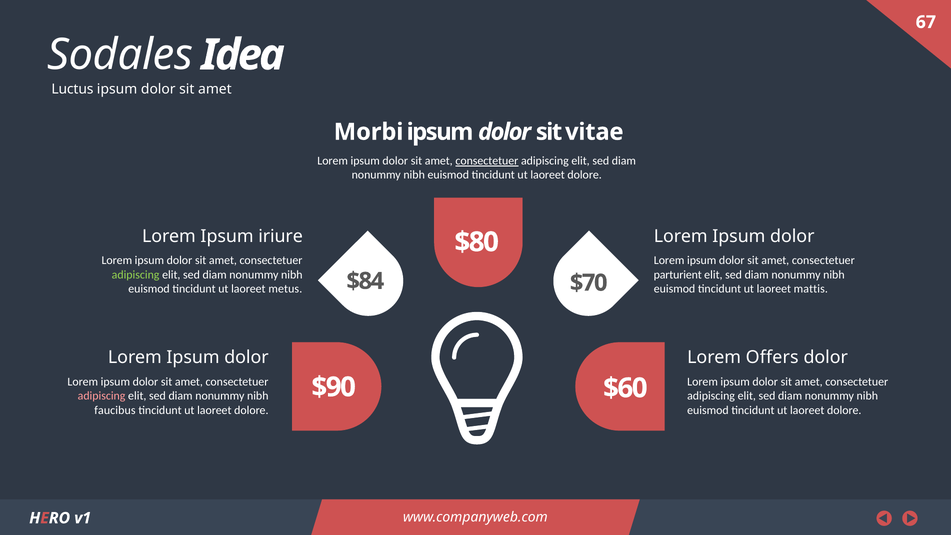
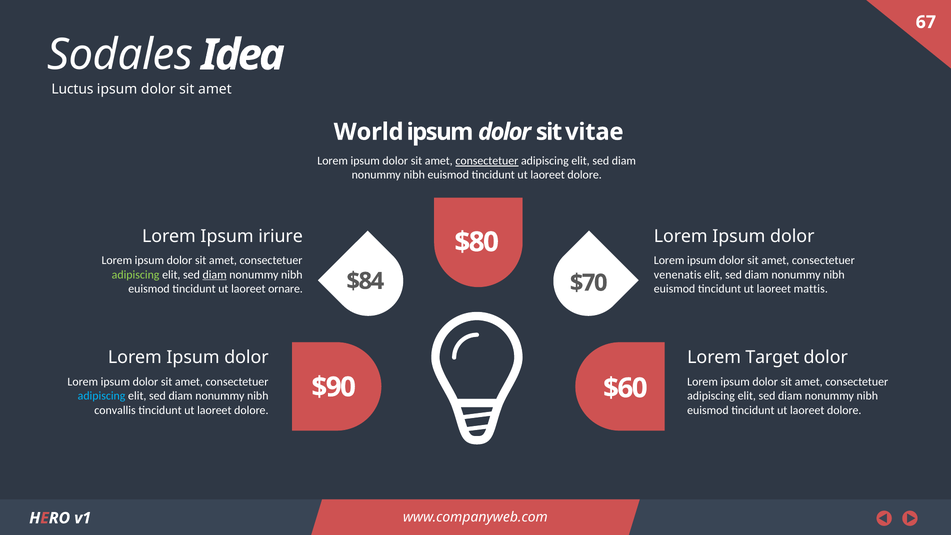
Morbi: Morbi -> World
diam at (215, 275) underline: none -> present
parturient: parturient -> venenatis
metus: metus -> ornare
Offers: Offers -> Target
adipiscing at (102, 396) colour: pink -> light blue
faucibus: faucibus -> convallis
